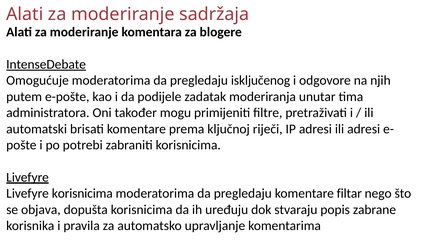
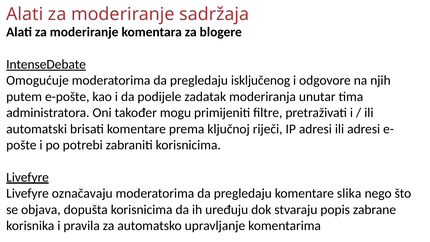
Livefyre korisnicima: korisnicima -> označavaju
filtar: filtar -> slika
